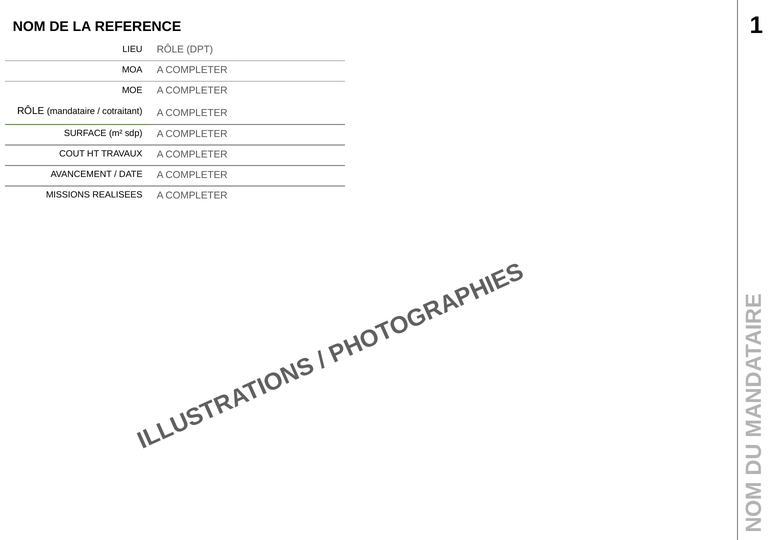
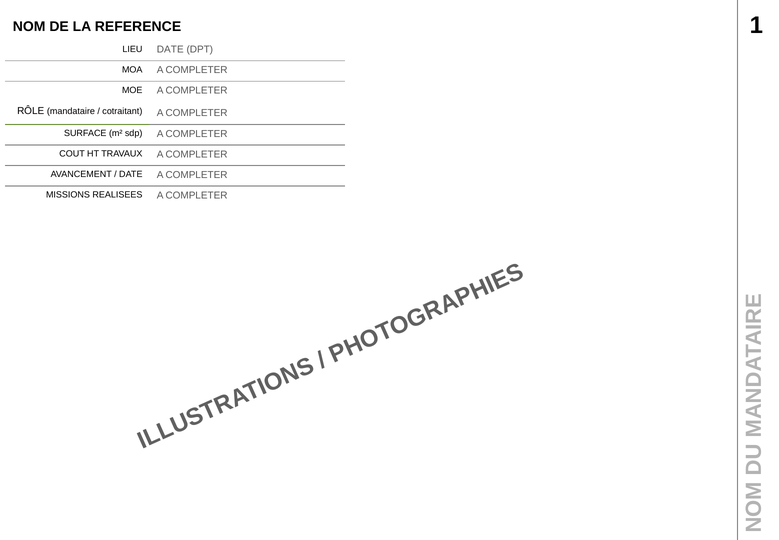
LIEU RÔLE: RÔLE -> DATE
